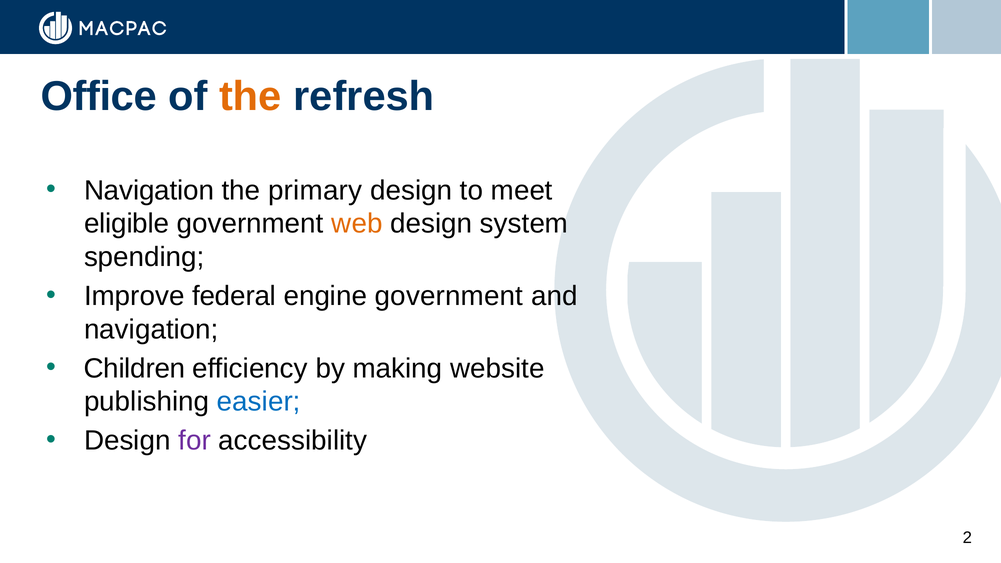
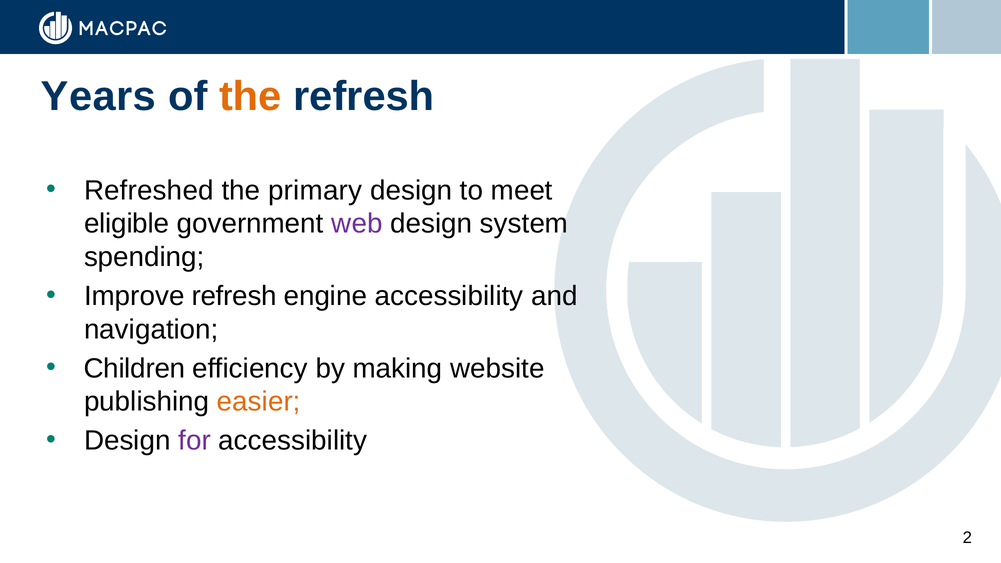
Office: Office -> Years
Navigation at (149, 190): Navigation -> Refreshed
web colour: orange -> purple
Improve federal: federal -> refresh
engine government: government -> accessibility
easier colour: blue -> orange
